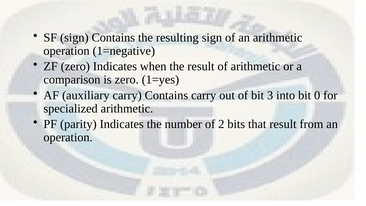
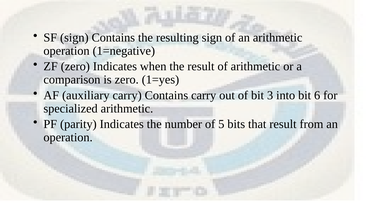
0: 0 -> 6
2: 2 -> 5
